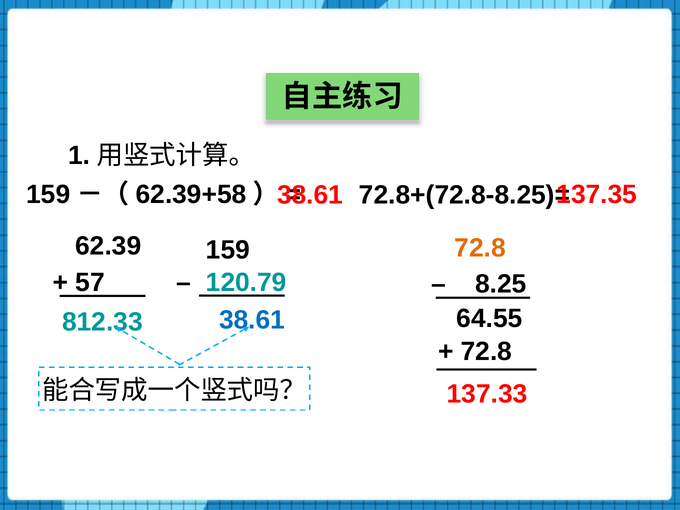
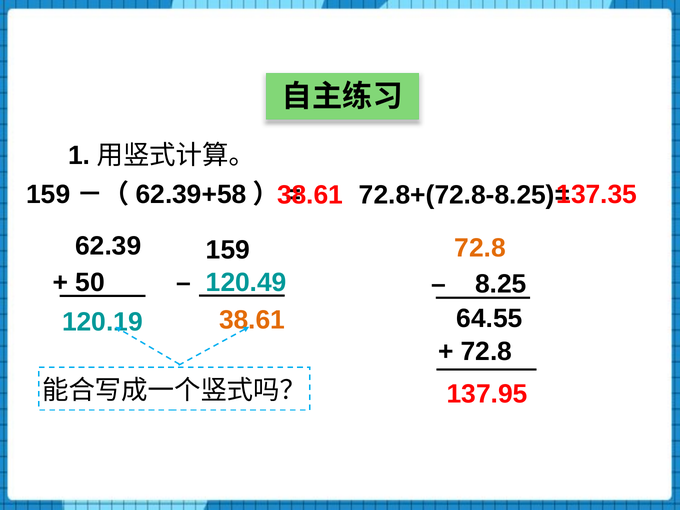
57: 57 -> 50
120.79: 120.79 -> 120.49
38.61 at (252, 320) colour: blue -> orange
812.33: 812.33 -> 120.19
137.33: 137.33 -> 137.95
